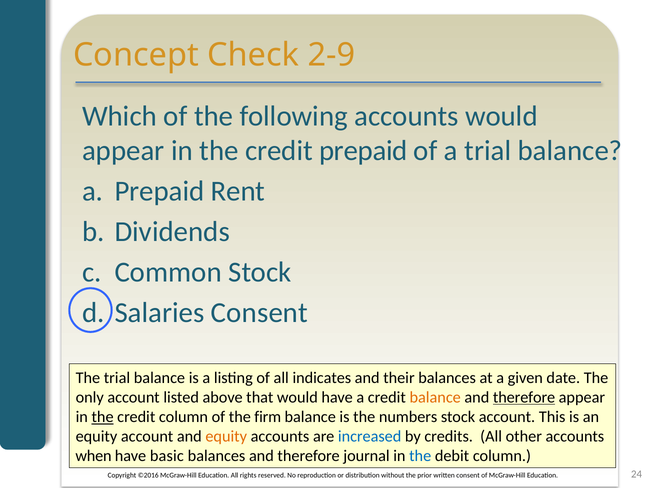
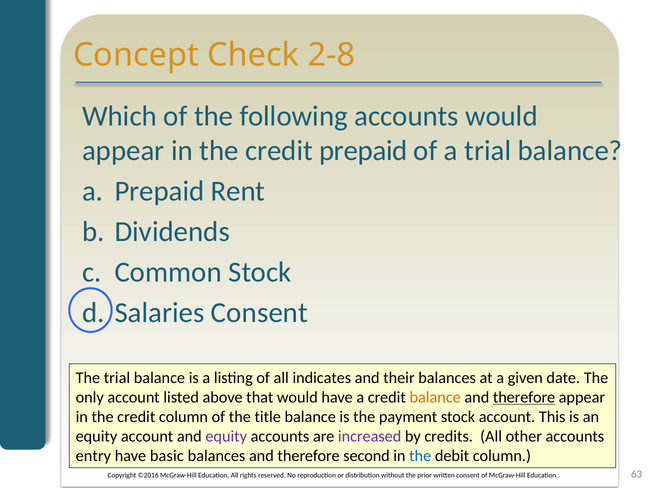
2-9: 2-9 -> 2-8
the at (103, 416) underline: present -> none
firm: firm -> title
numbers: numbers -> payment
equity at (226, 436) colour: orange -> purple
increased colour: blue -> purple
when: when -> entry
journal: journal -> second
24: 24 -> 63
